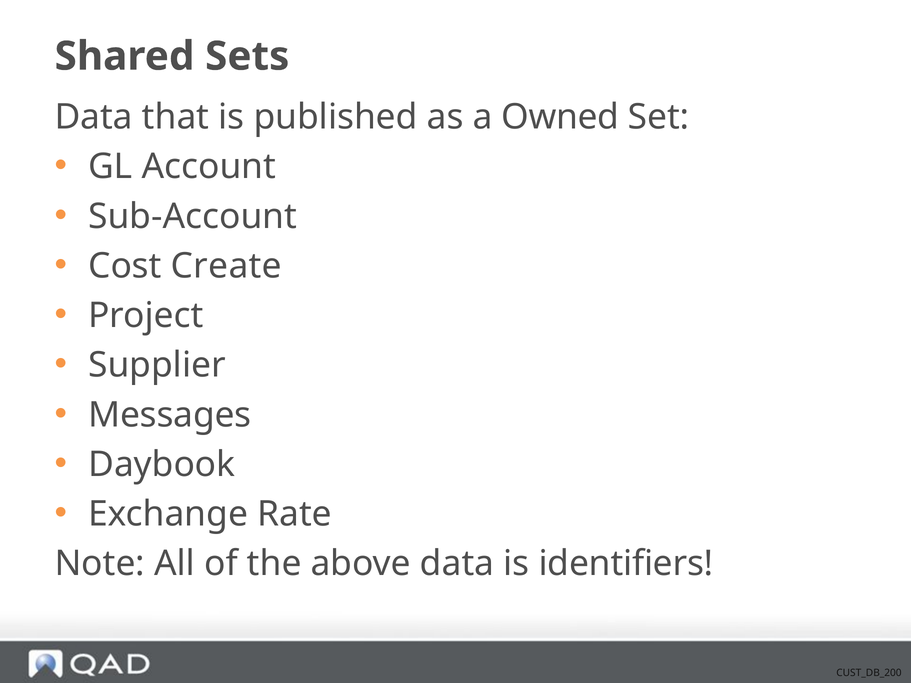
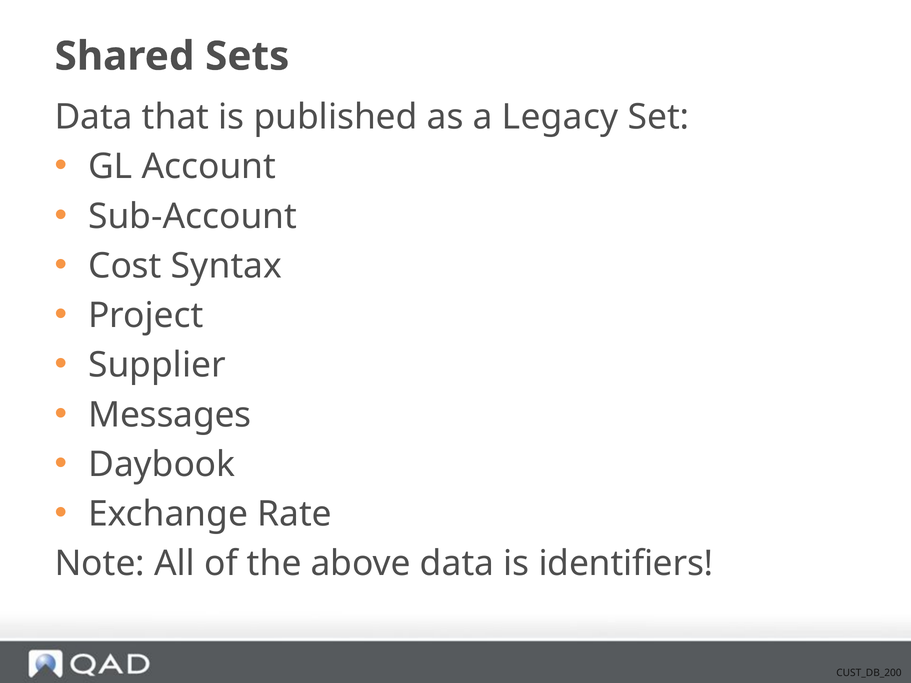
Owned: Owned -> Legacy
Create: Create -> Syntax
